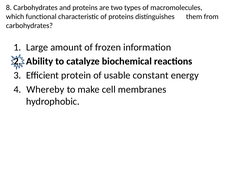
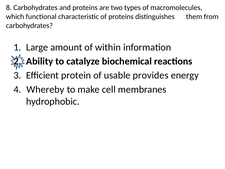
frozen: frozen -> within
constant: constant -> provides
